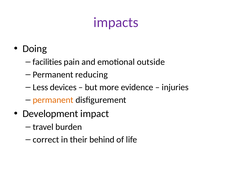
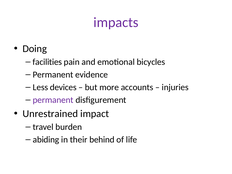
outside: outside -> bicycles
reducing: reducing -> evidence
evidence: evidence -> accounts
permanent at (53, 100) colour: orange -> purple
Development: Development -> Unrestrained
correct: correct -> abiding
